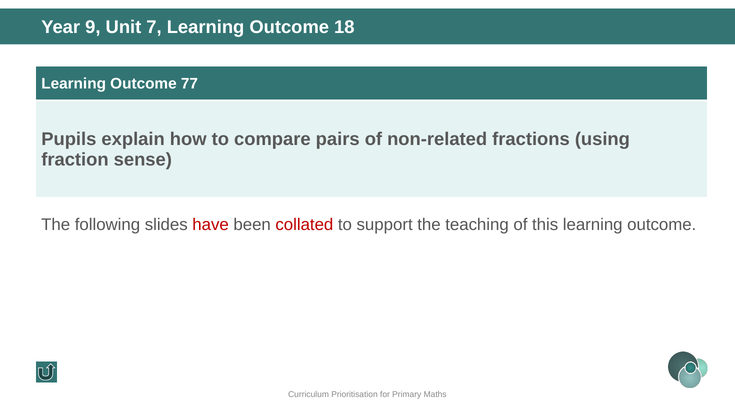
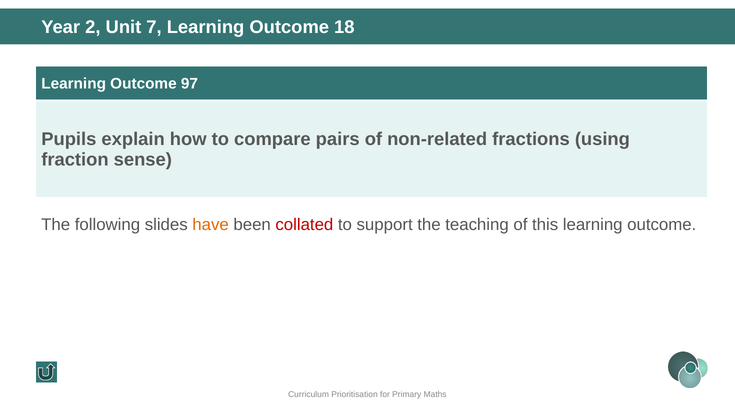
9: 9 -> 2
77: 77 -> 97
have colour: red -> orange
